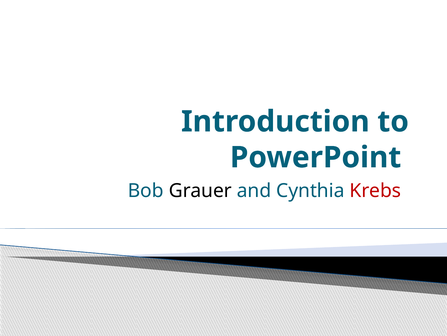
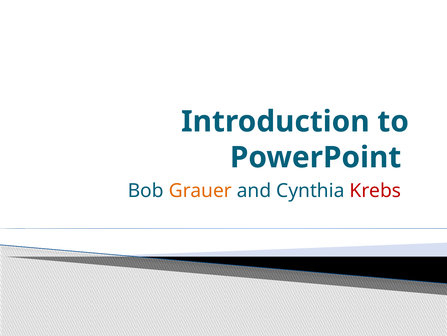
Grauer colour: black -> orange
